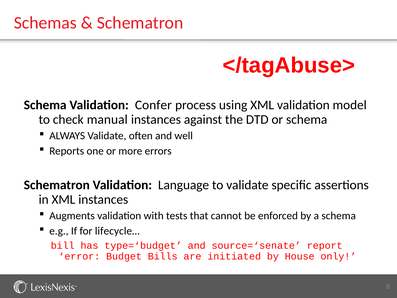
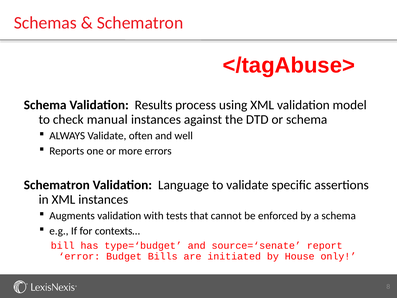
Confer: Confer -> Results
lifecycle…: lifecycle… -> contexts…
